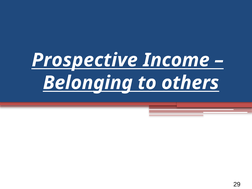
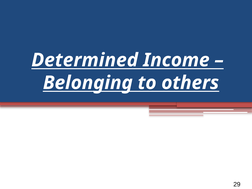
Prospective: Prospective -> Determined
